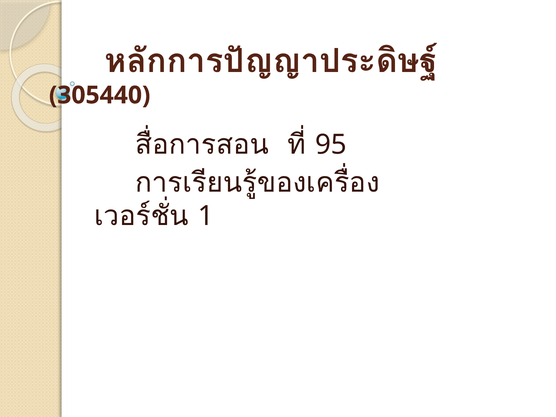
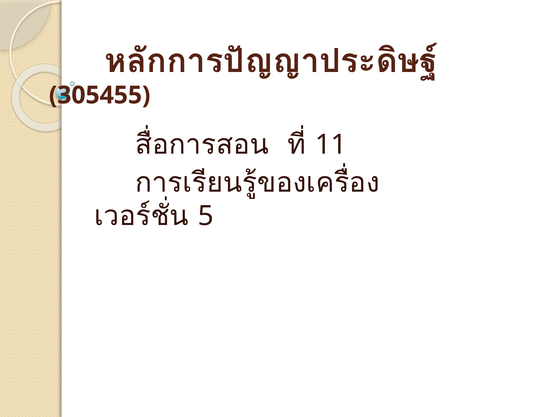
305440: 305440 -> 305455
95: 95 -> 11
1: 1 -> 5
